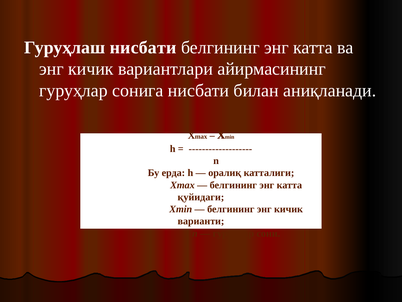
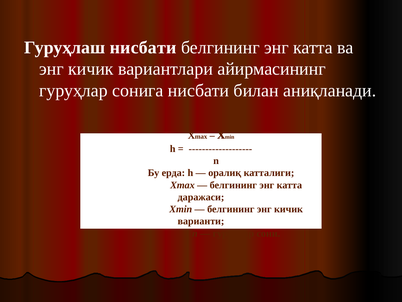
қуйидаги: қуйидаги -> даражаси
